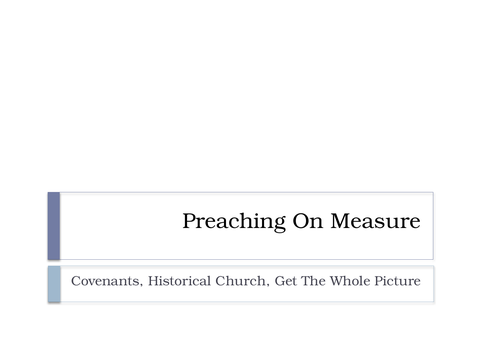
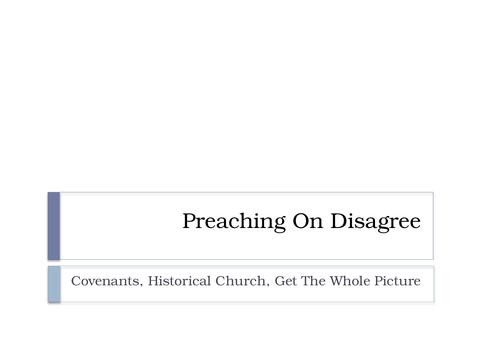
Measure: Measure -> Disagree
